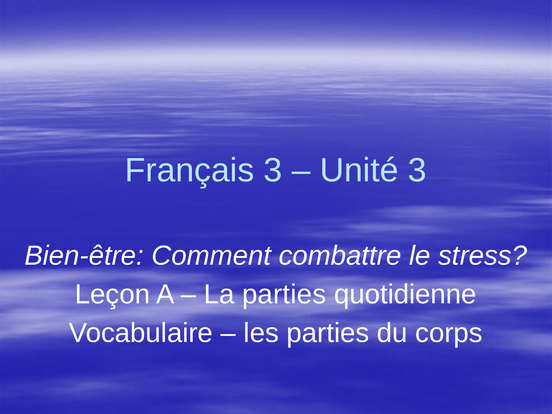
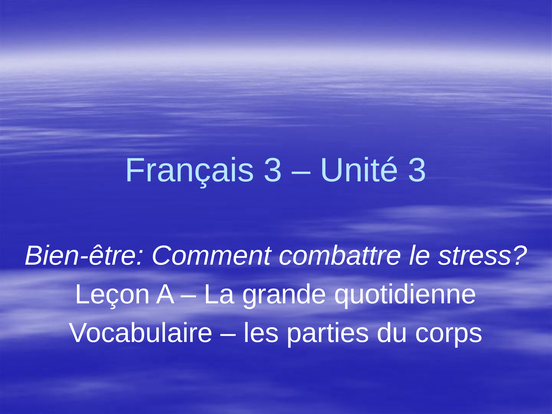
La parties: parties -> grande
